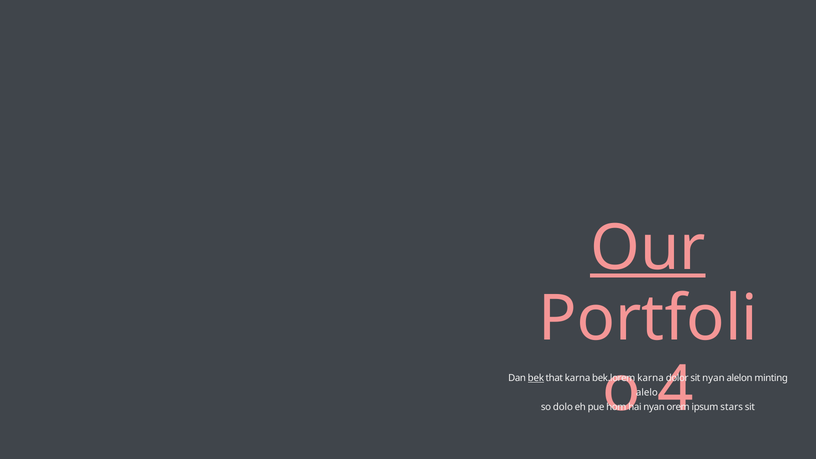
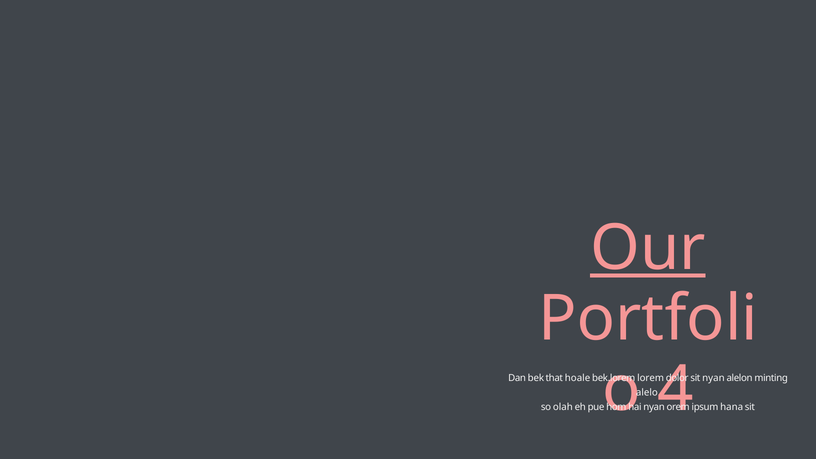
bek underline: present -> none
that karna: karna -> hoale
karna at (650, 378): karna -> lorem
dolo: dolo -> olah
stars: stars -> hana
